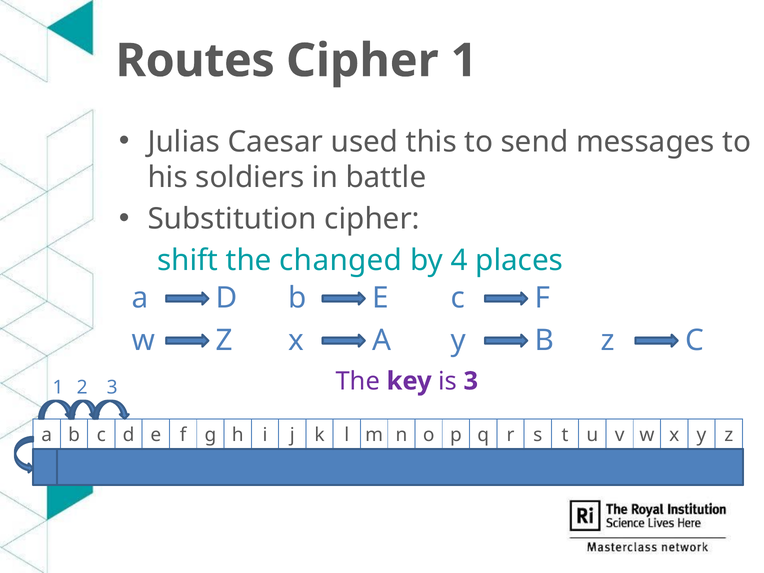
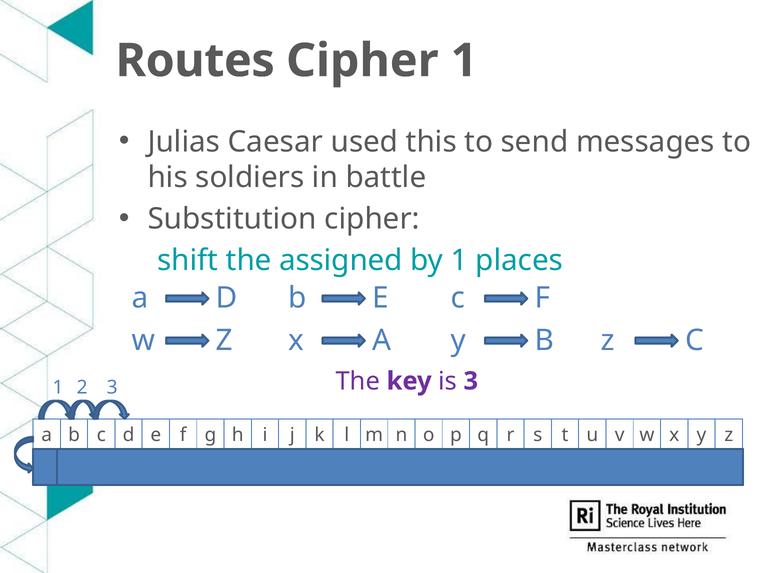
changed: changed -> assigned
by 4: 4 -> 1
